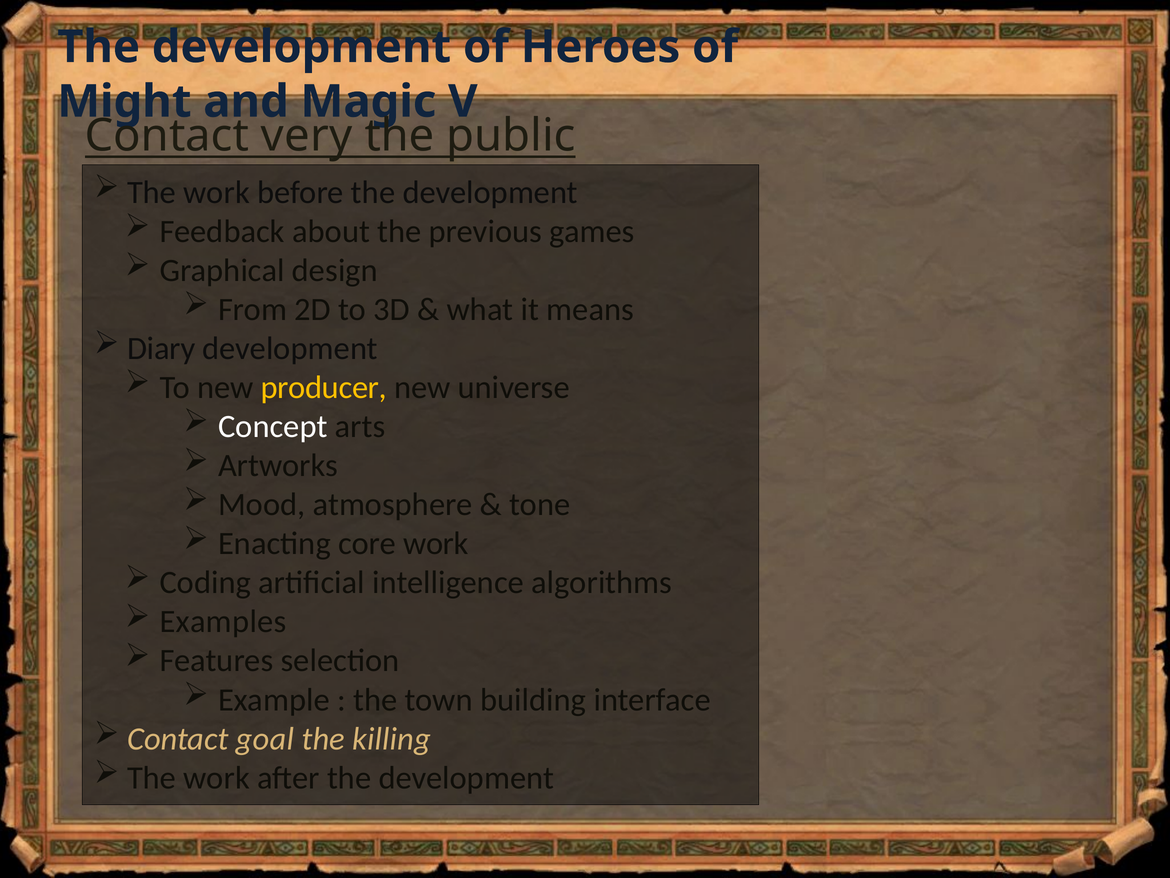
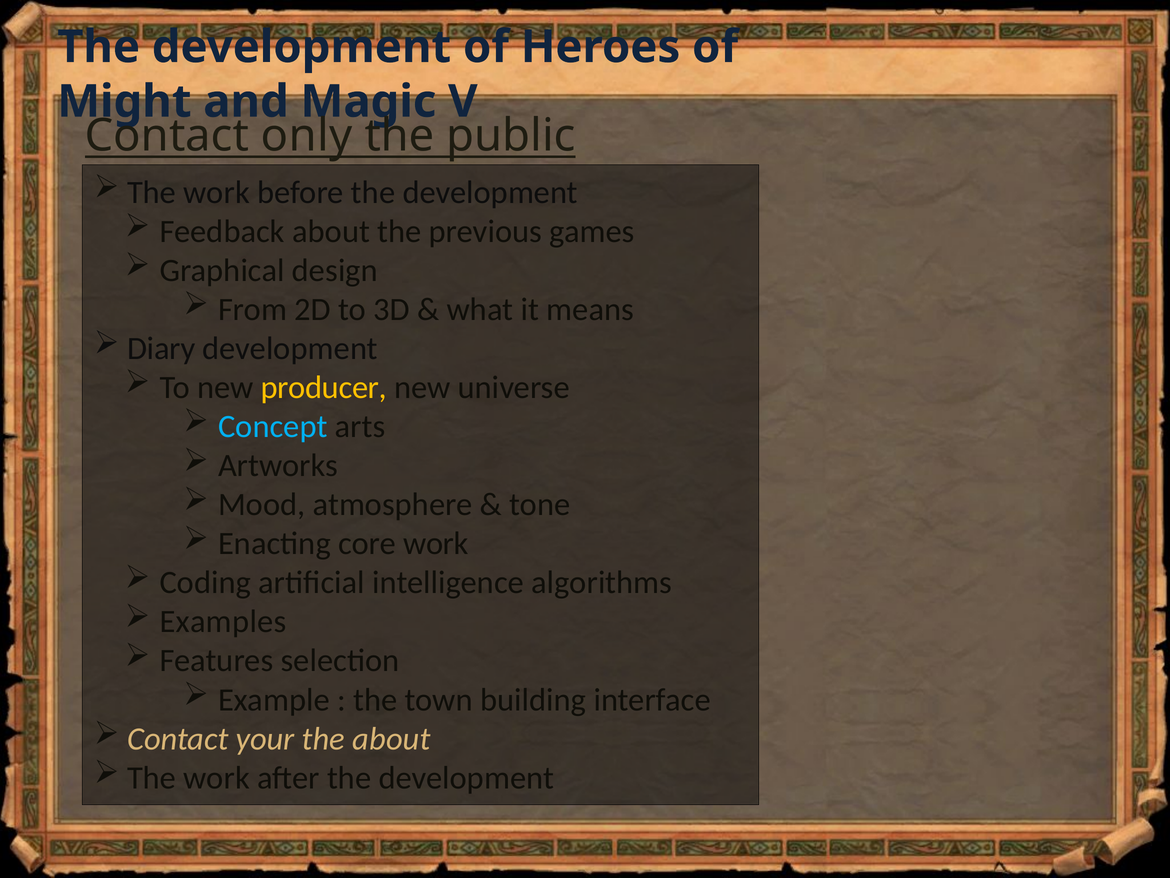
very: very -> only
Concept colour: white -> light blue
goal: goal -> your
the killing: killing -> about
